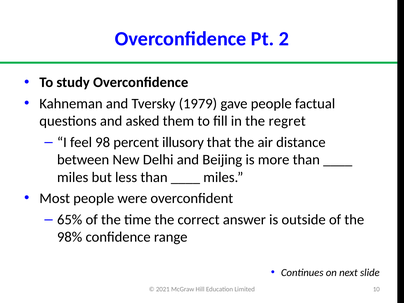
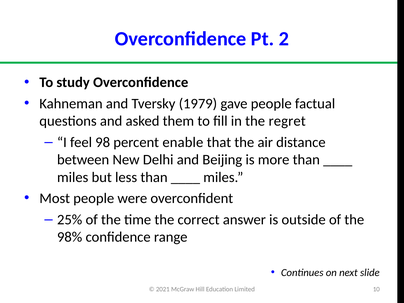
illusory: illusory -> enable
65%: 65% -> 25%
